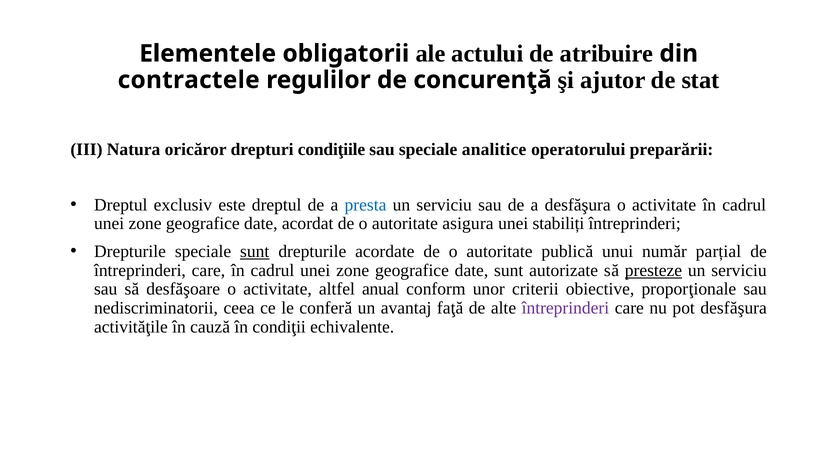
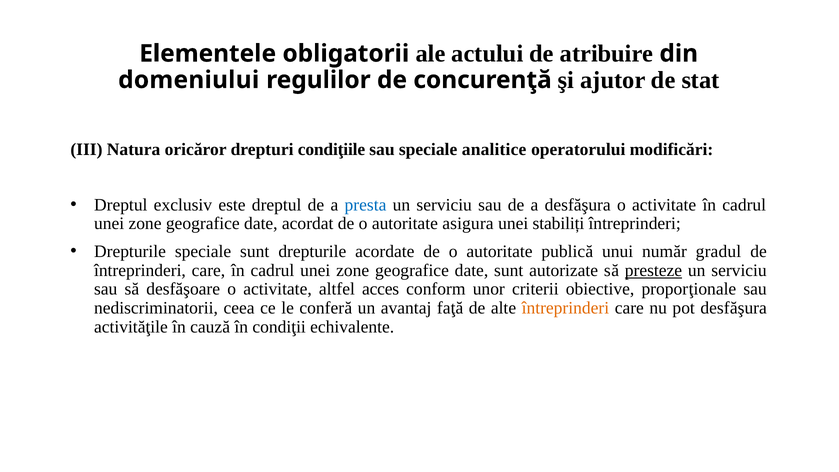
contractele: contractele -> domeniului
preparării: preparării -> modificări
sunt at (255, 251) underline: present -> none
parțial: parțial -> gradul
anual: anual -> acces
întreprinderi at (565, 308) colour: purple -> orange
